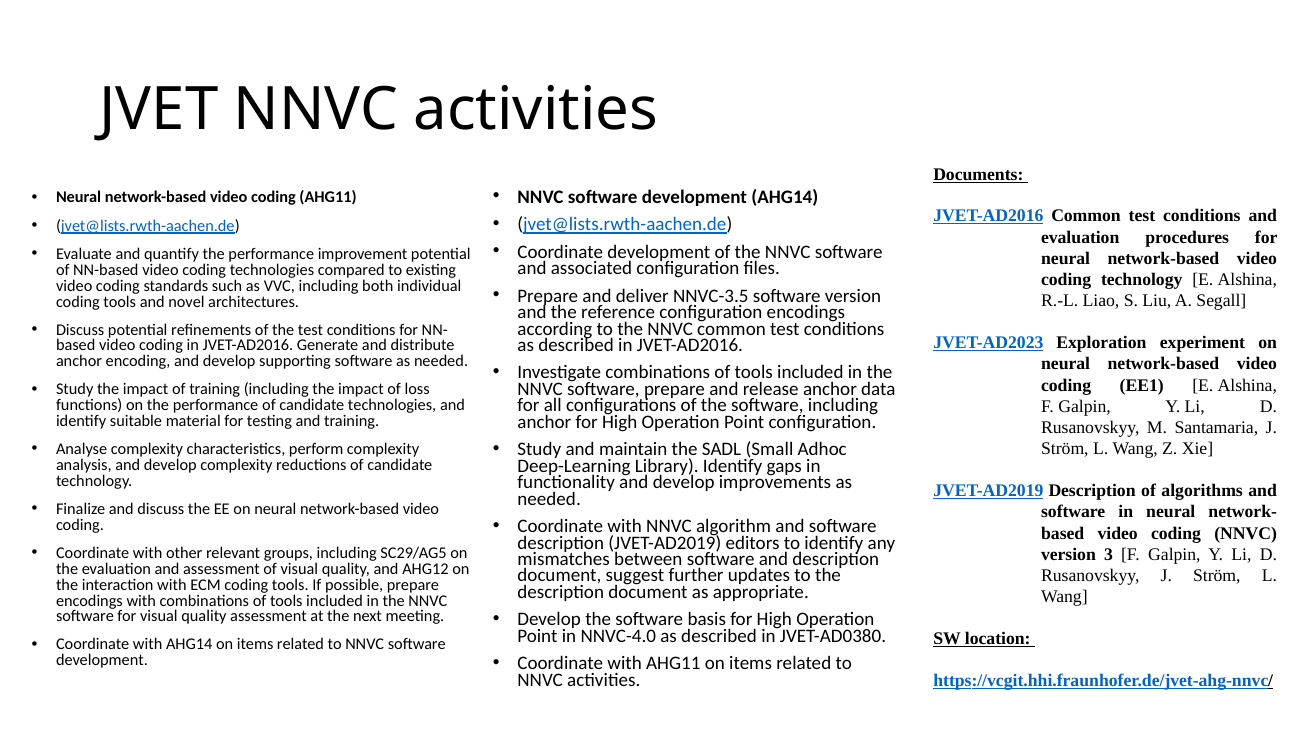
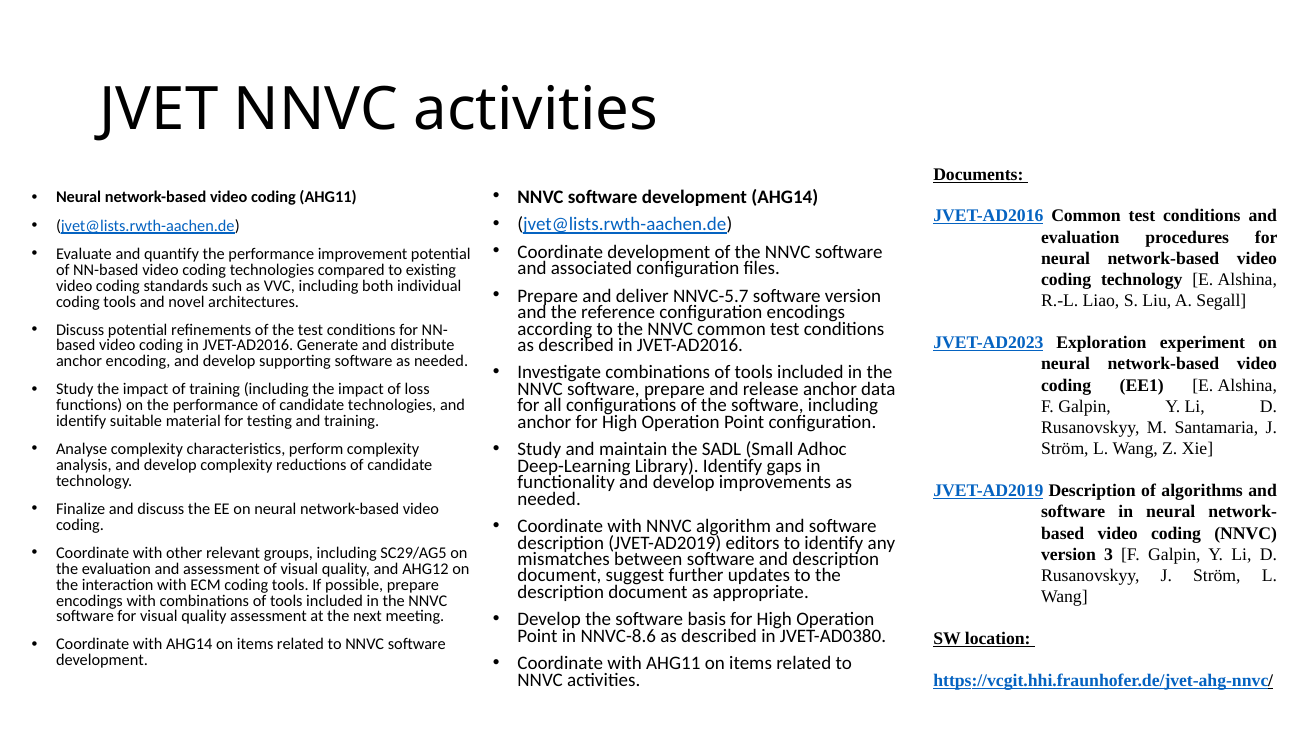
NNVC-3.5: NNVC-3.5 -> NNVC-5.7
NNVC-4.0: NNVC-4.0 -> NNVC-8.6
